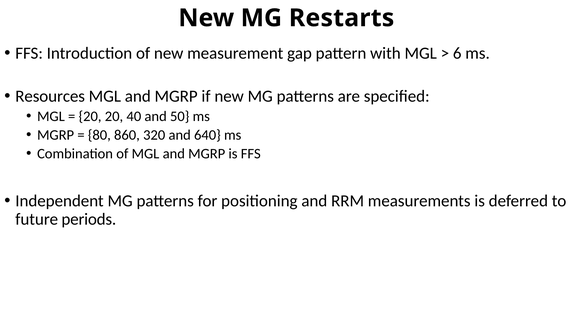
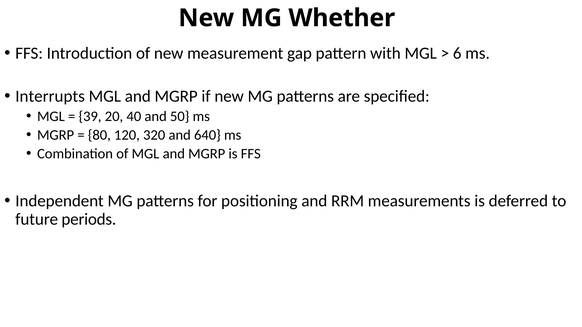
Restarts: Restarts -> Whether
Resources: Resources -> Interrupts
20 at (90, 116): 20 -> 39
860: 860 -> 120
